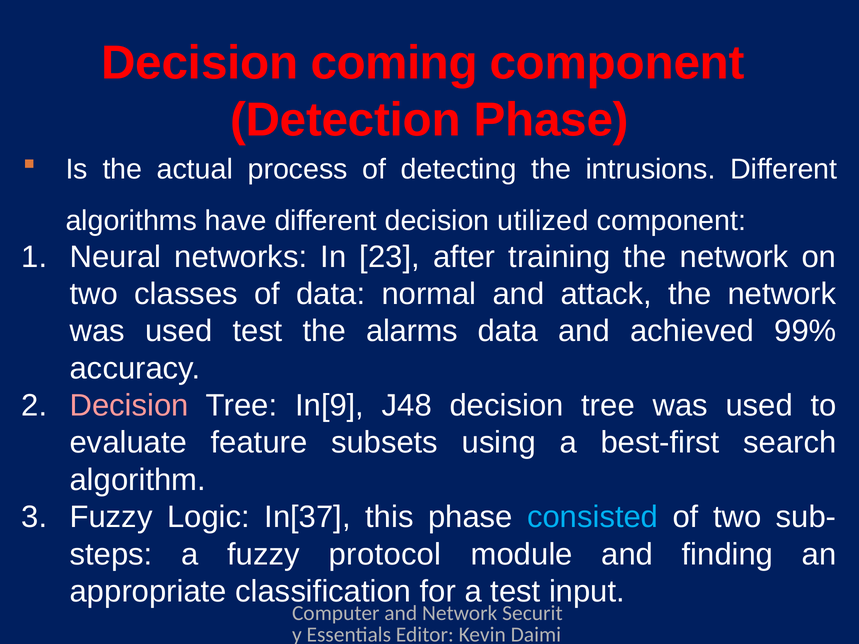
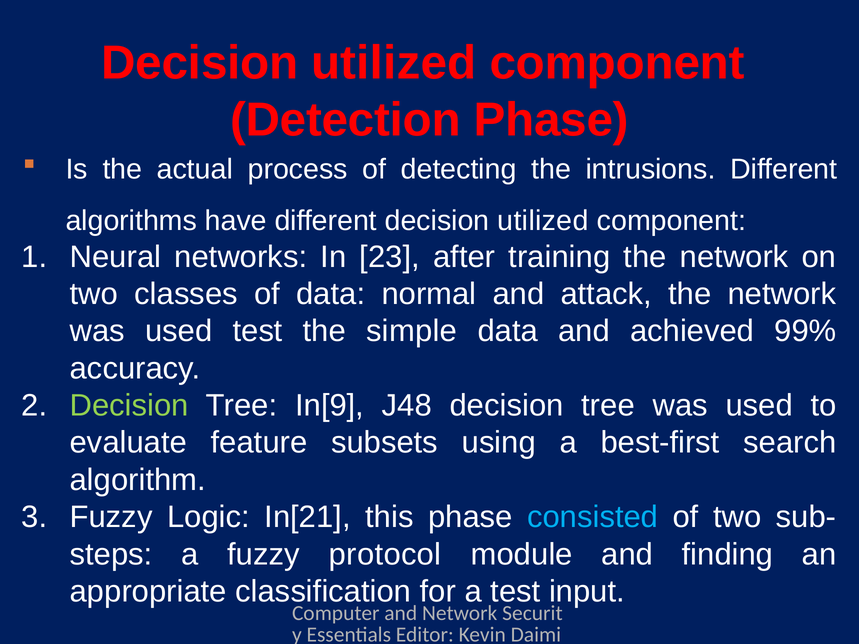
coming at (394, 63): coming -> utilized
alarms: alarms -> simple
Decision at (129, 406) colour: pink -> light green
In[37: In[37 -> In[21
